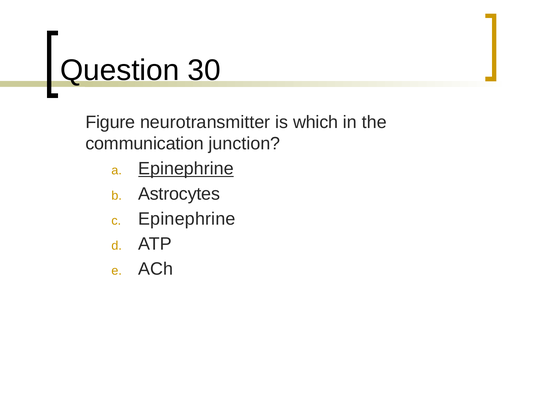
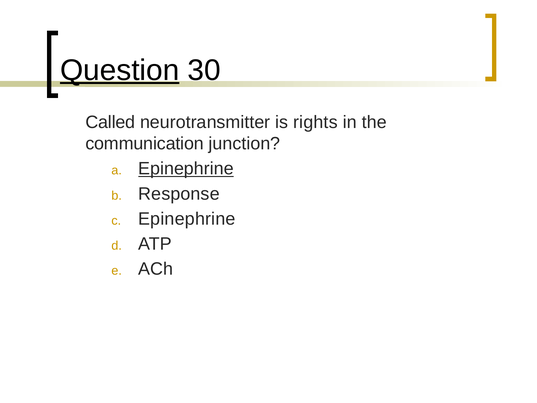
Question underline: none -> present
Figure: Figure -> Called
which: which -> rights
Astrocytes: Astrocytes -> Response
